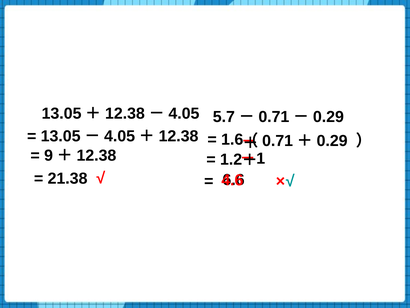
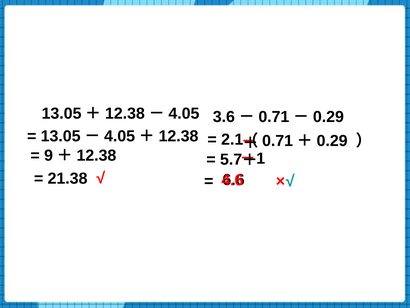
5.7: 5.7 -> 3.6
1.6: 1.6 -> 2.1
1.2: 1.2 -> 5.7
